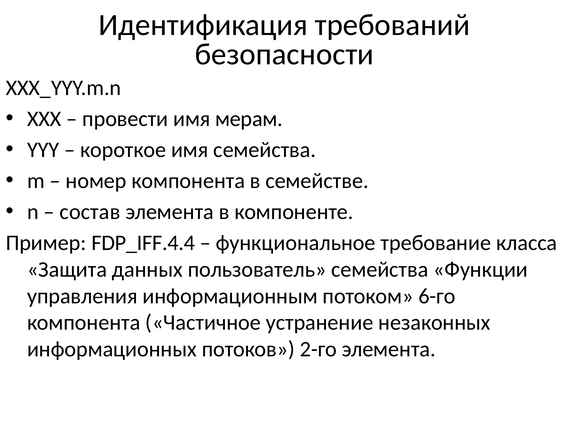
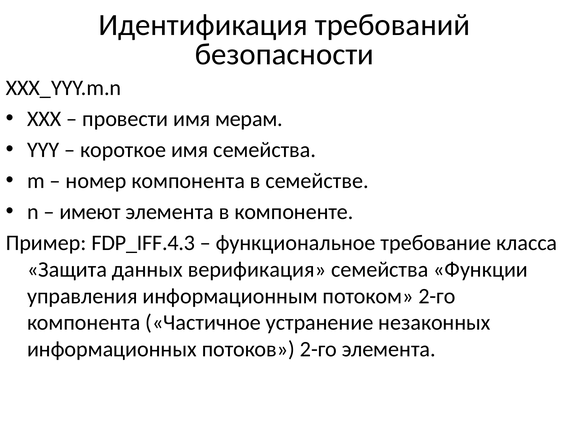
состав: состав -> имеют
FDP_IFF.4.4: FDP_IFF.4.4 -> FDP_IFF.4.3
пользователь: пользователь -> верификация
потоком 6-го: 6-го -> 2-го
